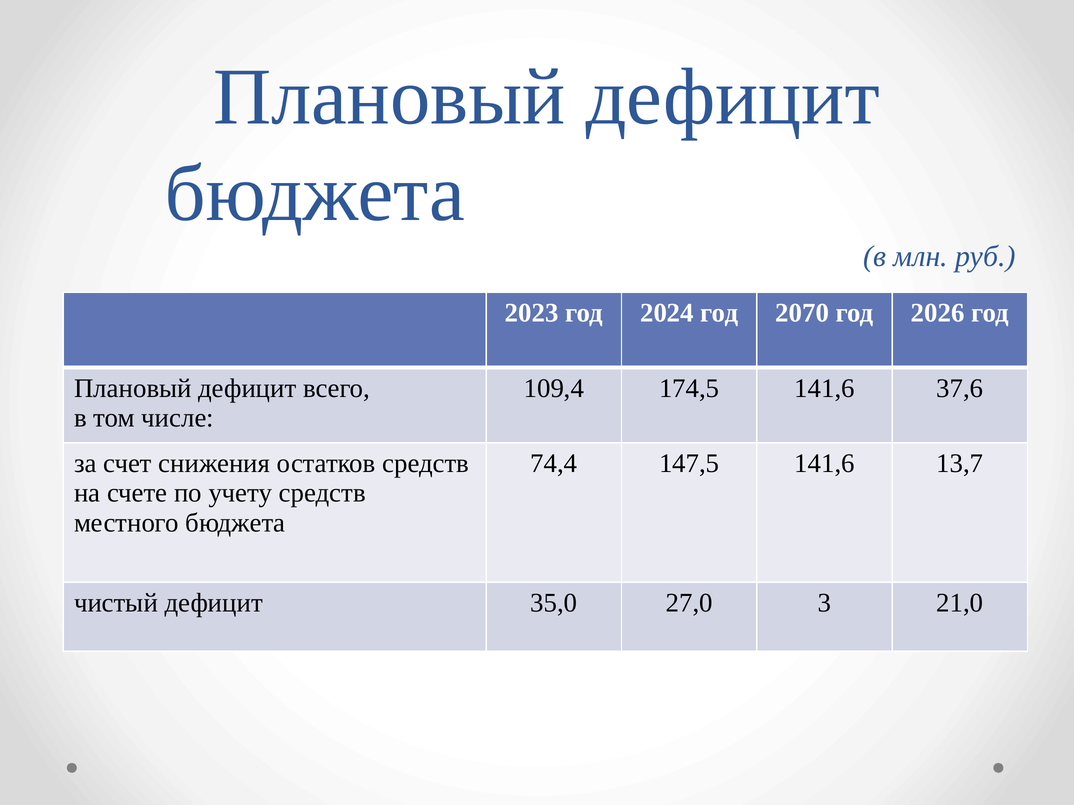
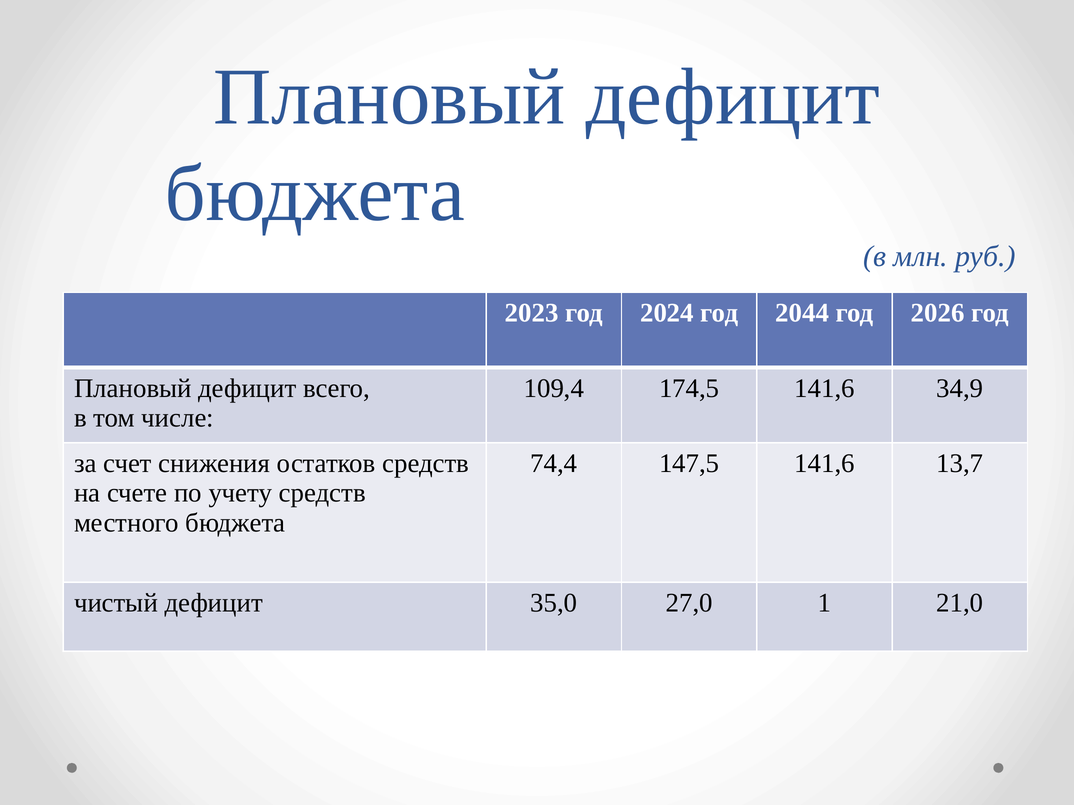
2070: 2070 -> 2044
37,6: 37,6 -> 34,9
3: 3 -> 1
